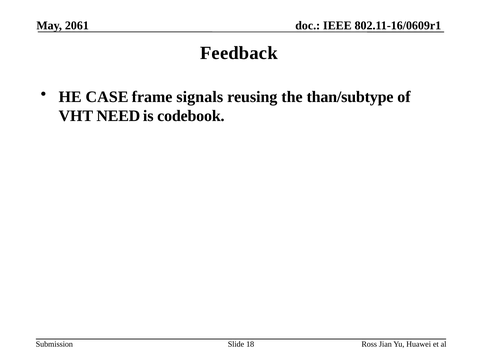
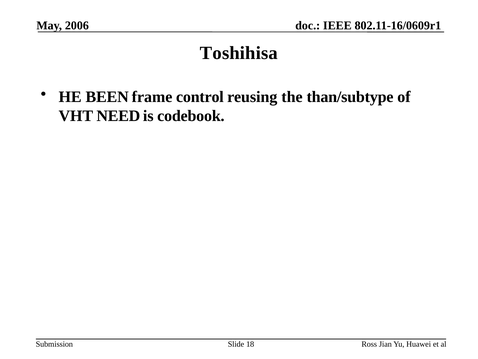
2061: 2061 -> 2006
Feedback: Feedback -> Toshihisa
CASE: CASE -> BEEN
signals: signals -> control
